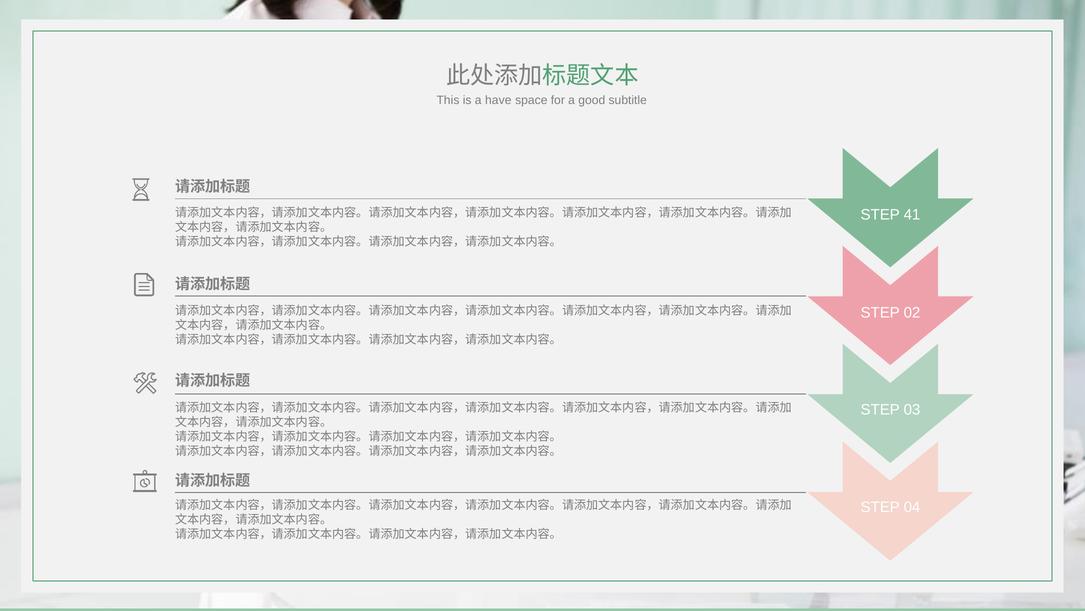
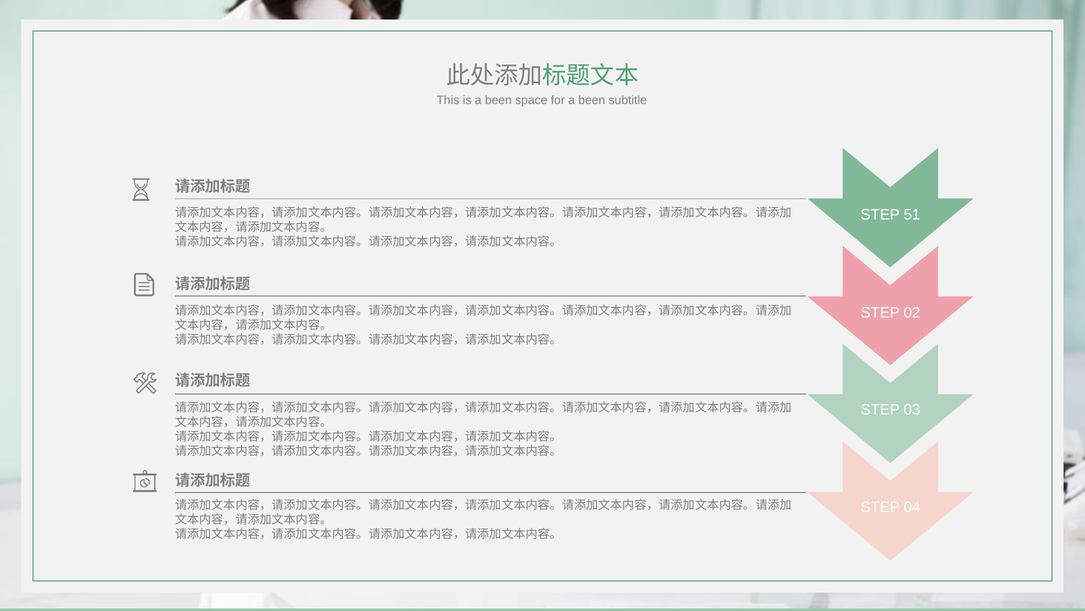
is a have: have -> been
for a good: good -> been
41: 41 -> 51
